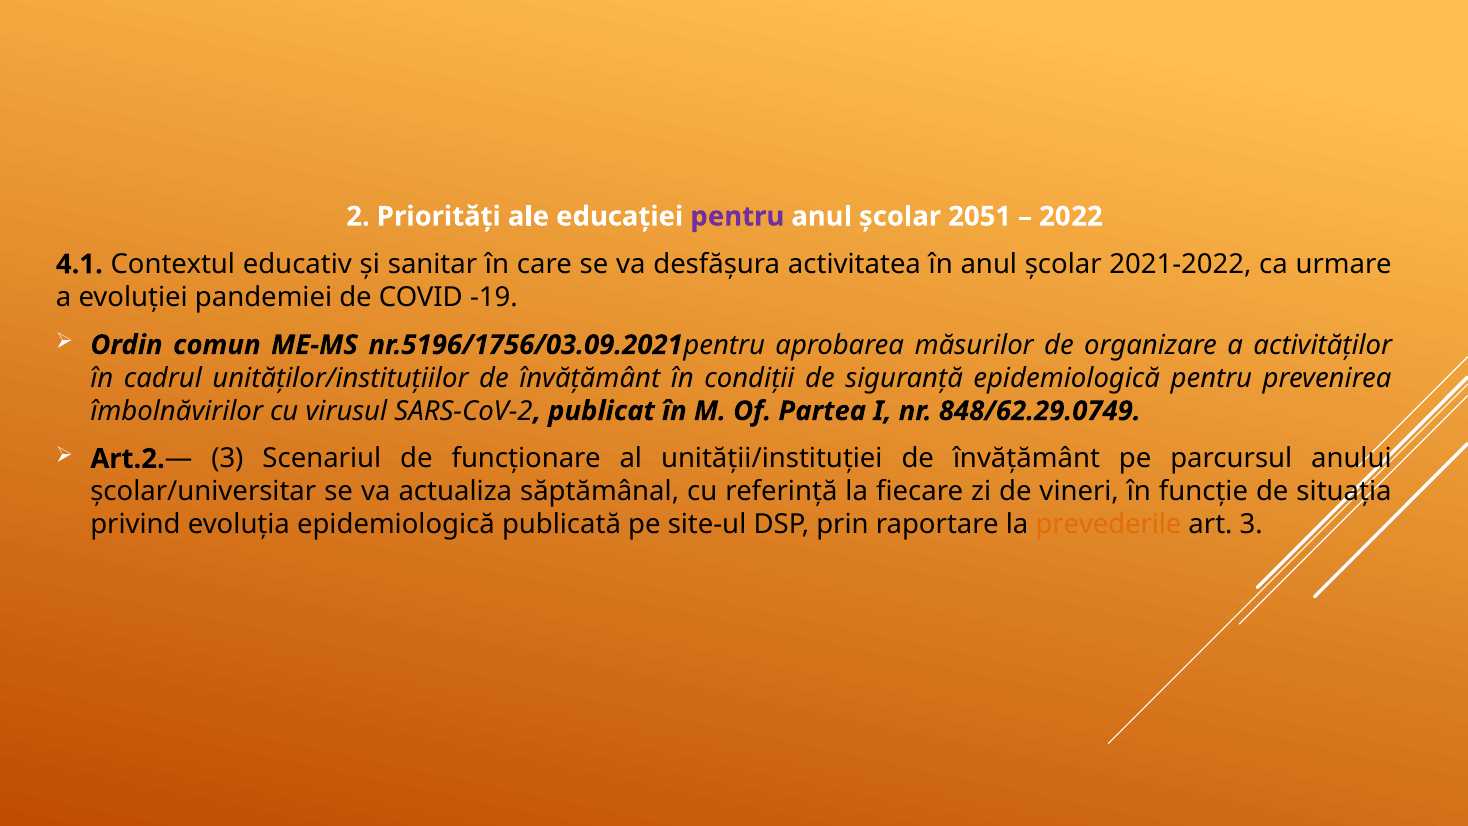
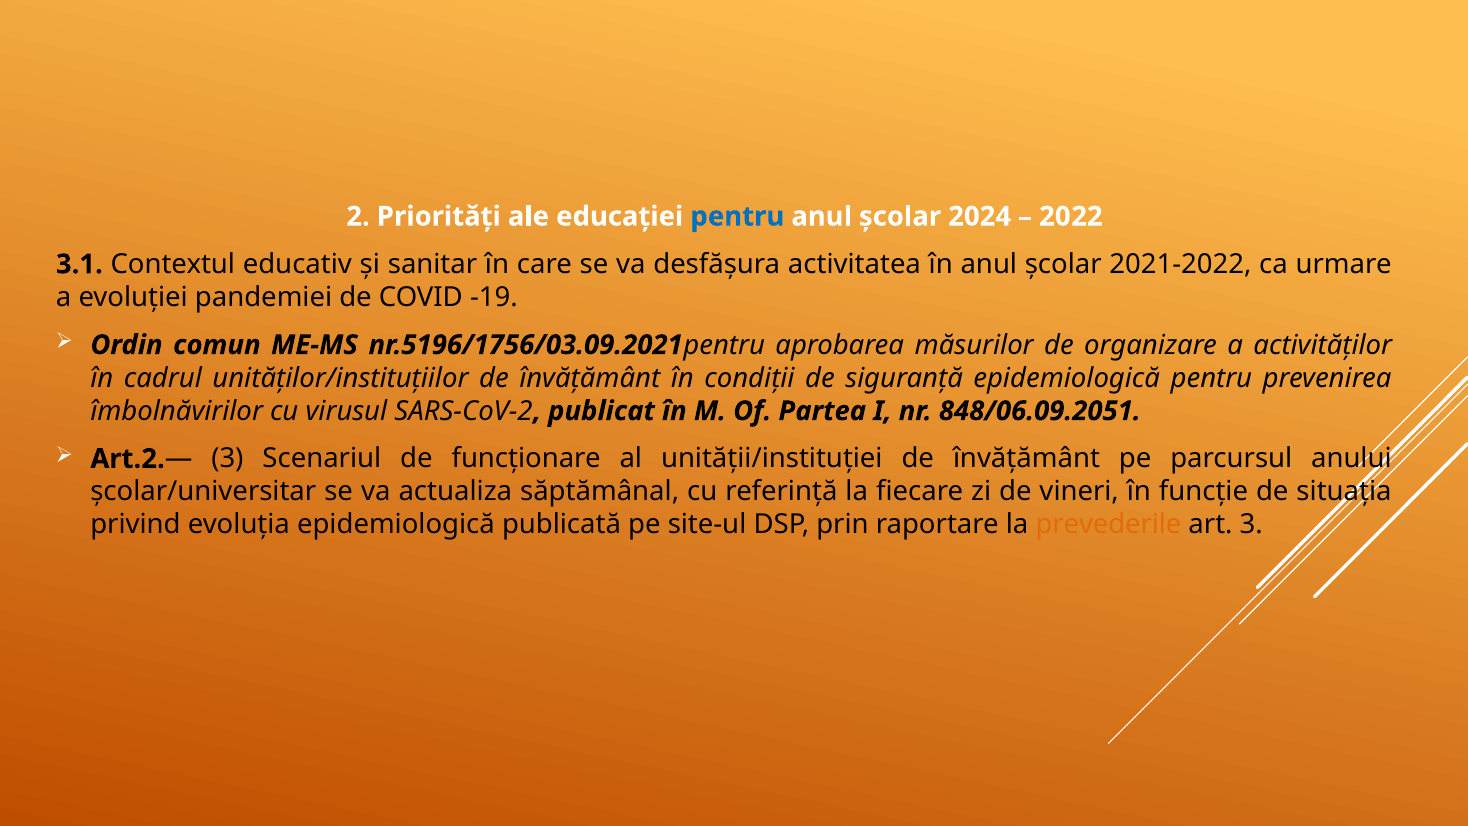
pentru at (737, 216) colour: purple -> blue
2051: 2051 -> 2024
4.1: 4.1 -> 3.1
848/62.29.0749: 848/62.29.0749 -> 848/06.09.2051
